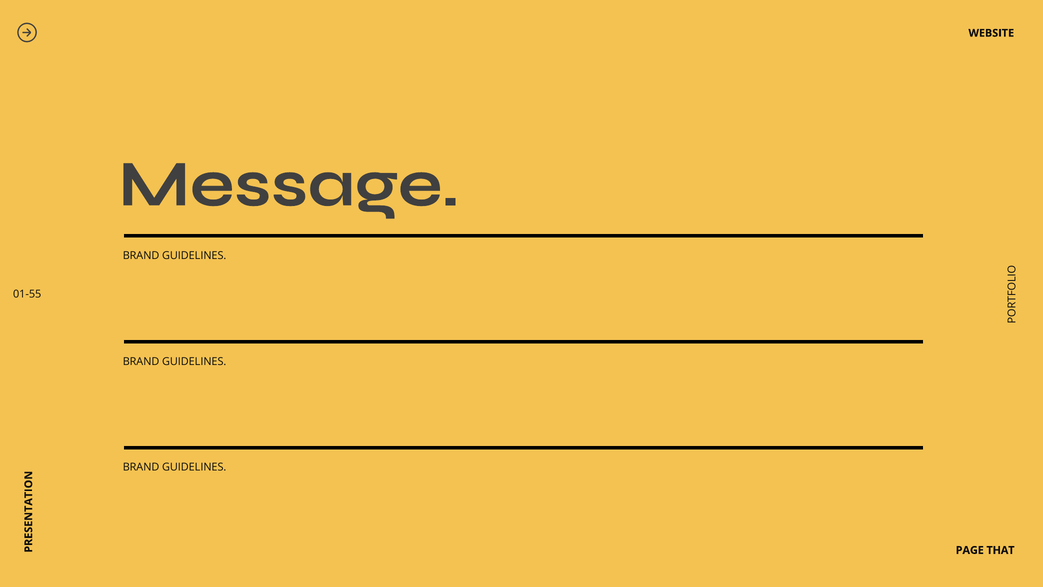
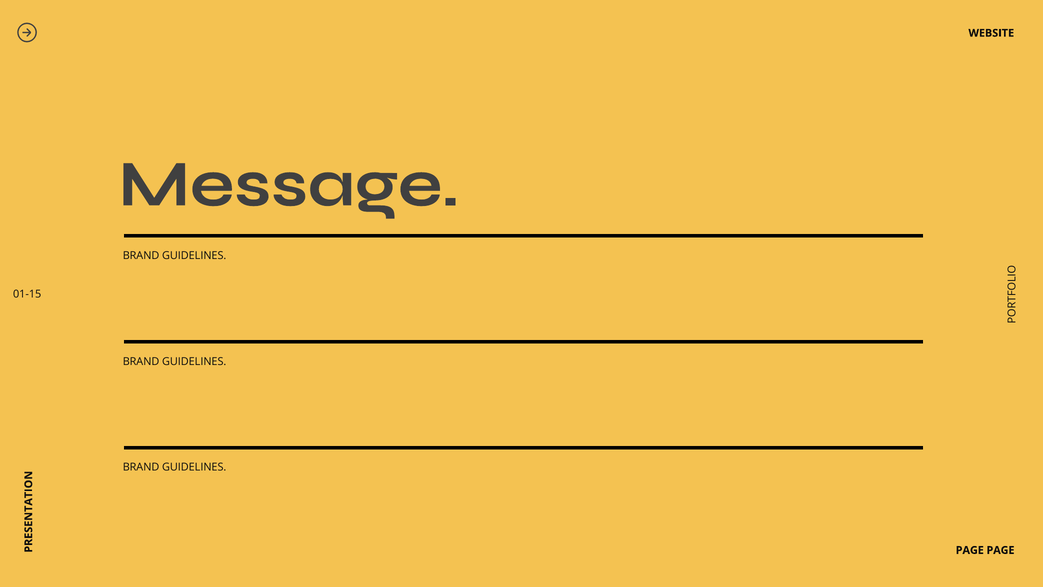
01-55: 01-55 -> 01-15
PAGE THAT: THAT -> PAGE
